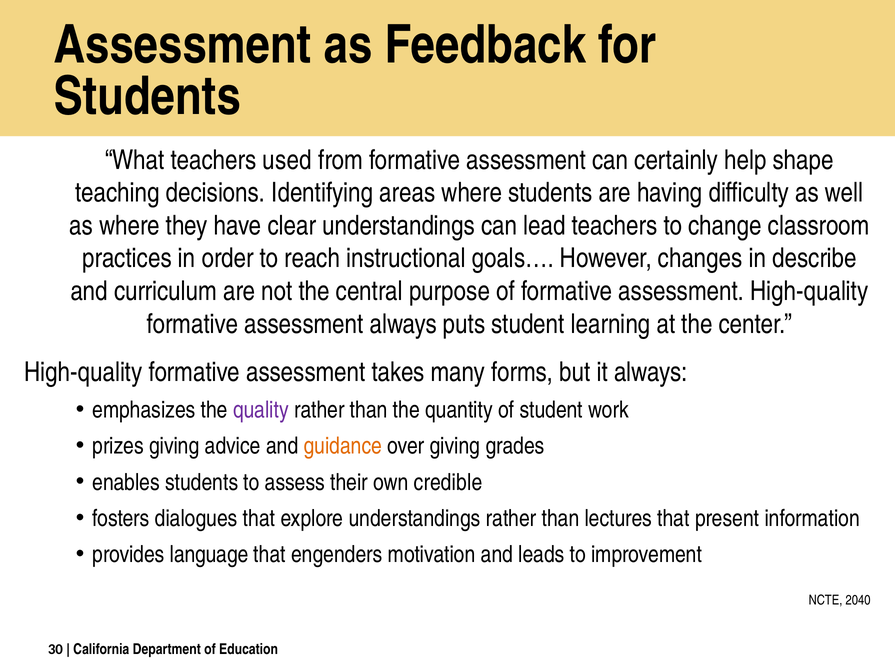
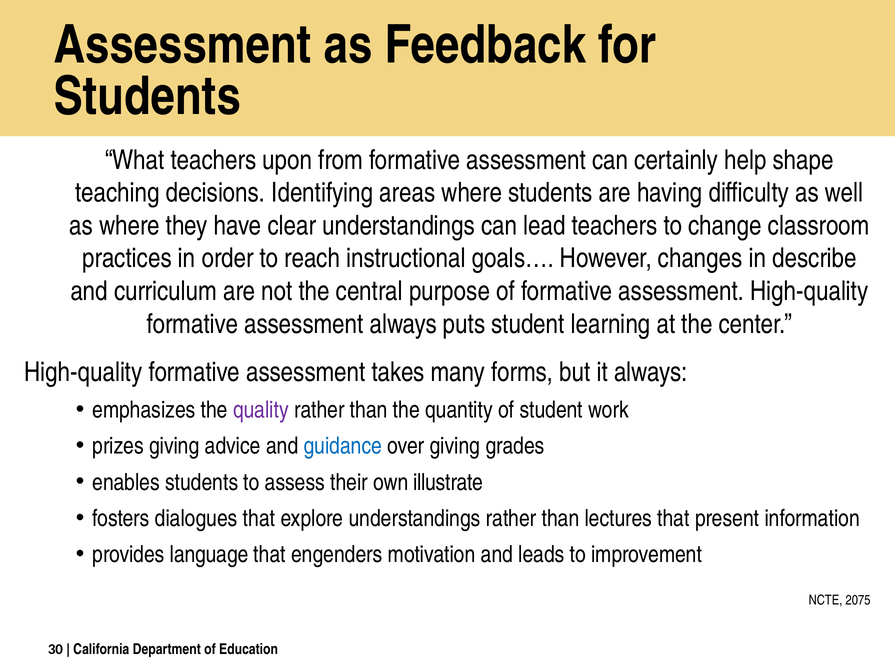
used: used -> upon
guidance colour: orange -> blue
credible: credible -> illustrate
2040: 2040 -> 2075
